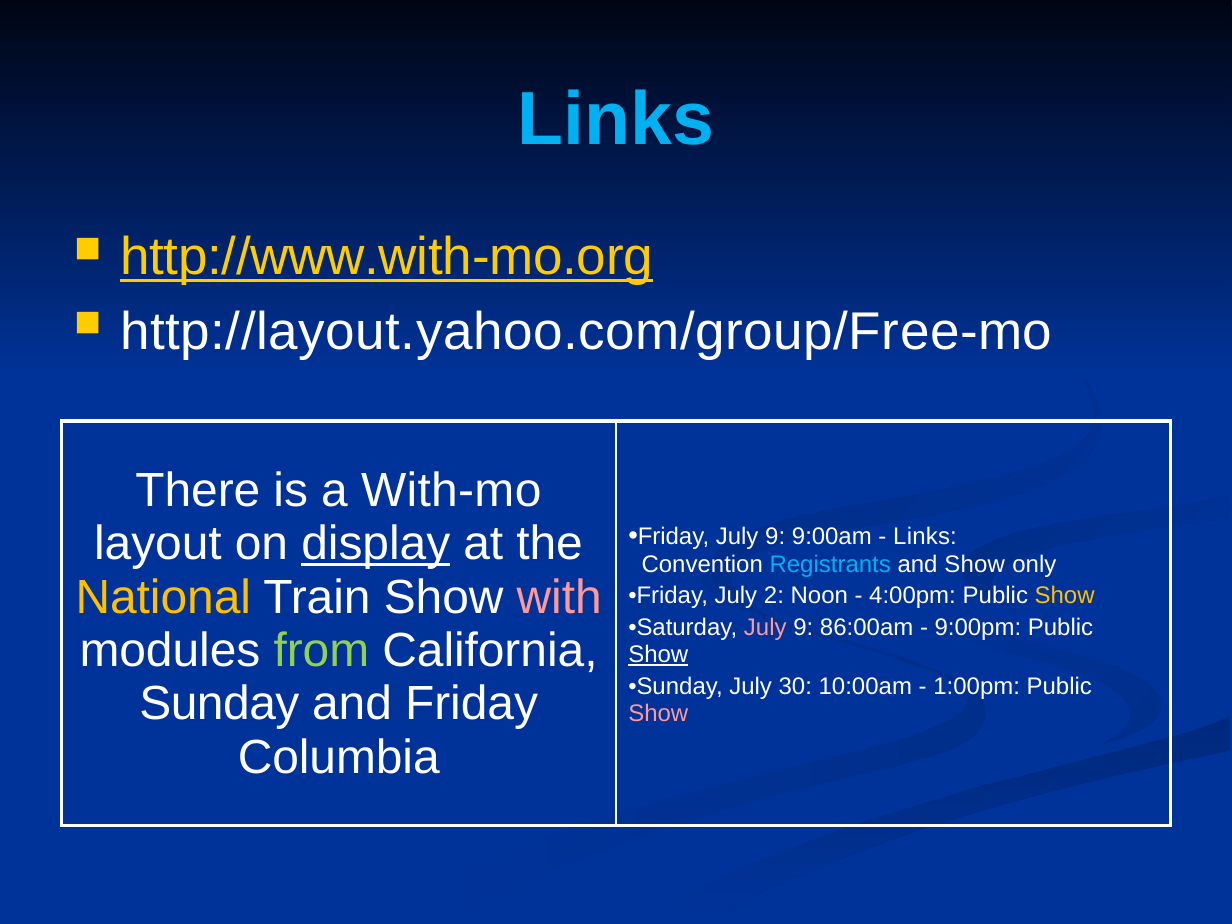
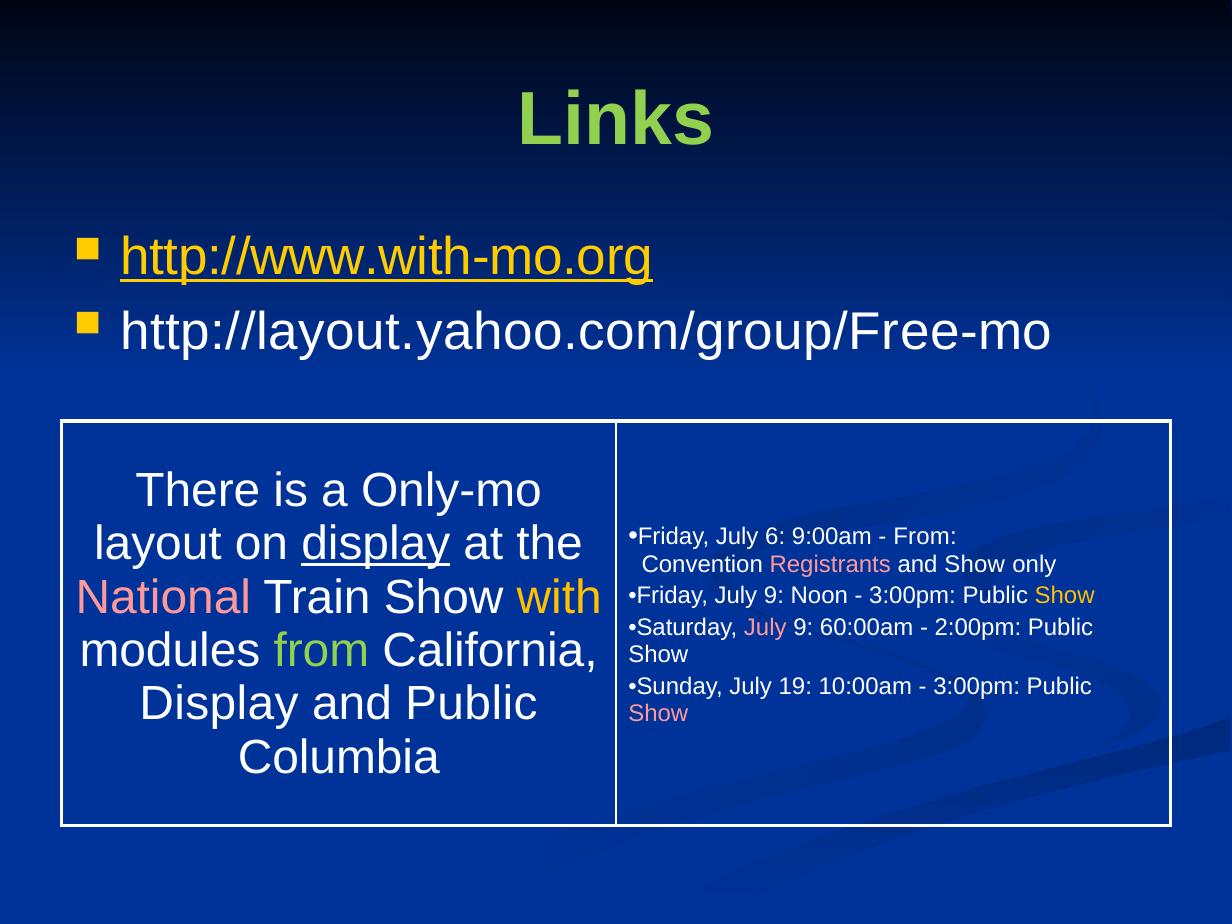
Links at (616, 119) colour: light blue -> light green
With-mo: With-mo -> Only-mo
Friday July 9: 9 -> 6
Links at (925, 537): Links -> From
Registrants colour: light blue -> pink
National colour: yellow -> pink
with colour: pink -> yellow
Friday July 2: 2 -> 9
4:00pm at (913, 596): 4:00pm -> 3:00pm
86:00am: 86:00am -> 60:00am
9:00pm: 9:00pm -> 2:00pm
Show at (658, 655) underline: present -> none
30: 30 -> 19
1:00pm at (977, 686): 1:00pm -> 3:00pm
Sunday at (219, 704): Sunday -> Display
and Friday: Friday -> Public
